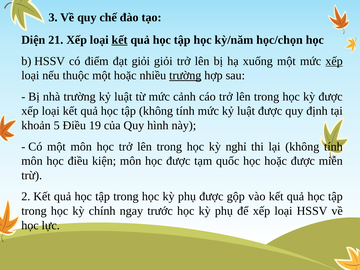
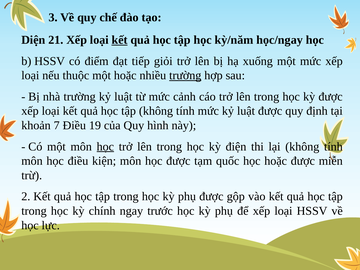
học/chọn: học/chọn -> học/ngay
đạt giỏi: giỏi -> tiếp
xếp at (334, 61) underline: present -> none
5: 5 -> 7
học at (105, 147) underline: none -> present
nghỉ: nghỉ -> điện
